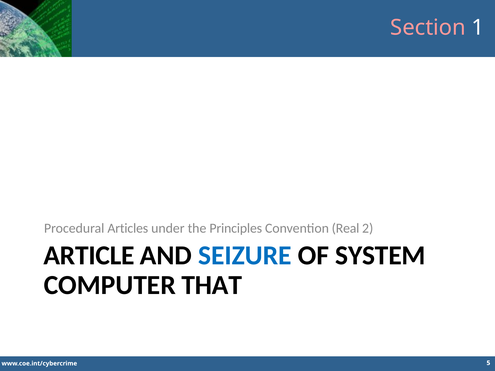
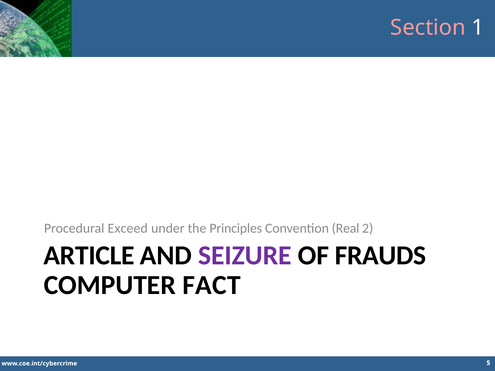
Articles: Articles -> Exceed
SEIZURE colour: blue -> purple
SYSTEM: SYSTEM -> FRAUDS
THAT: THAT -> FACT
